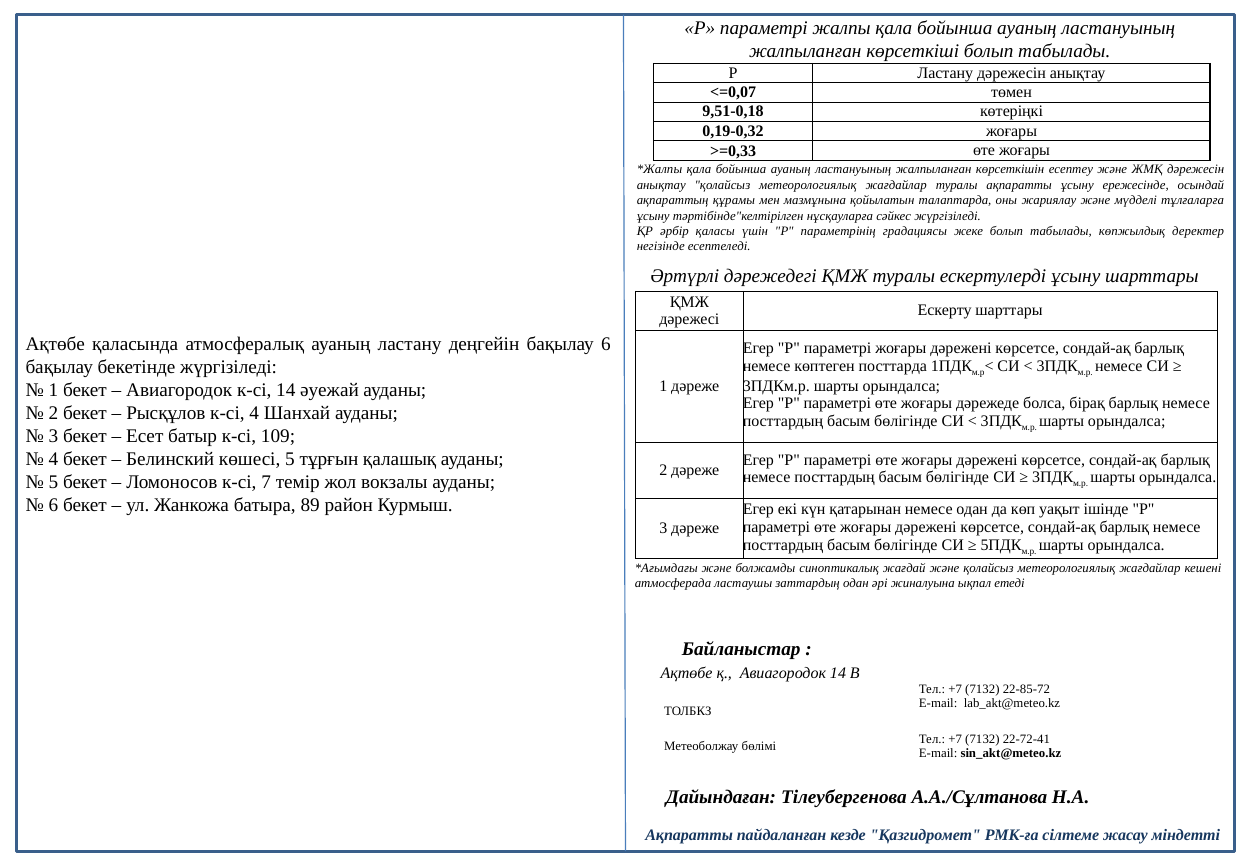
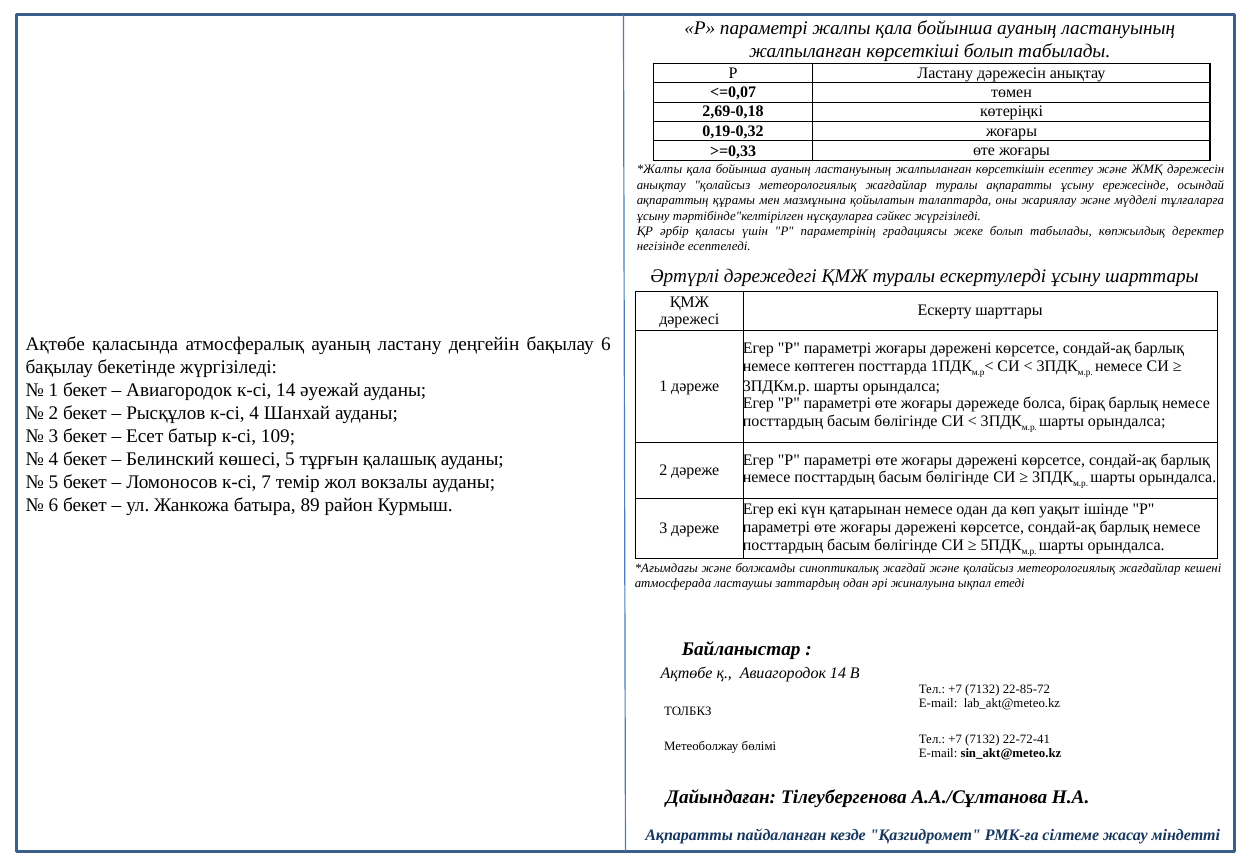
9,51-0,18: 9,51-0,18 -> 2,69-0,18
